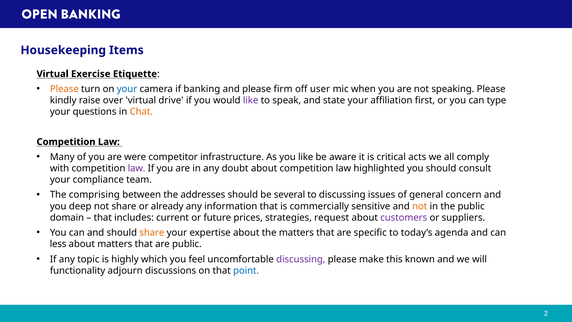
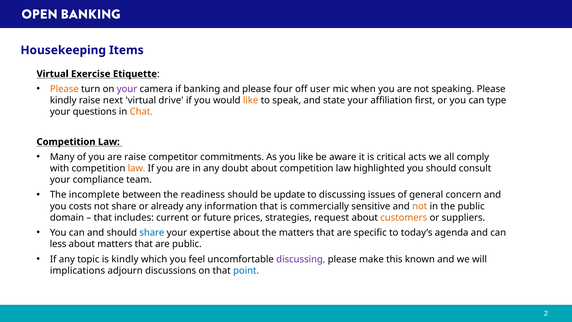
your at (127, 89) colour: blue -> purple
firm: firm -> four
over: over -> next
like at (251, 100) colour: purple -> orange
are were: were -> raise
infrastructure: infrastructure -> commitments
law at (137, 168) colour: purple -> orange
comprising: comprising -> incomplete
addresses: addresses -> readiness
several: several -> update
deep: deep -> costs
customers colour: purple -> orange
share at (152, 233) colour: orange -> blue
is highly: highly -> kindly
functionality: functionality -> implications
